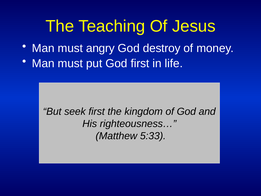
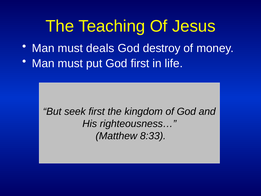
angry: angry -> deals
5:33: 5:33 -> 8:33
